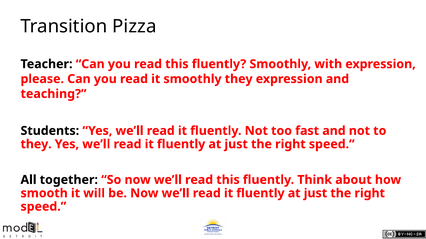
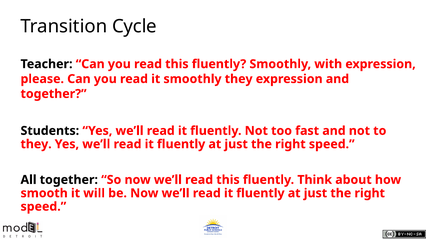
Pizza: Pizza -> Cycle
teaching at (54, 94): teaching -> together
